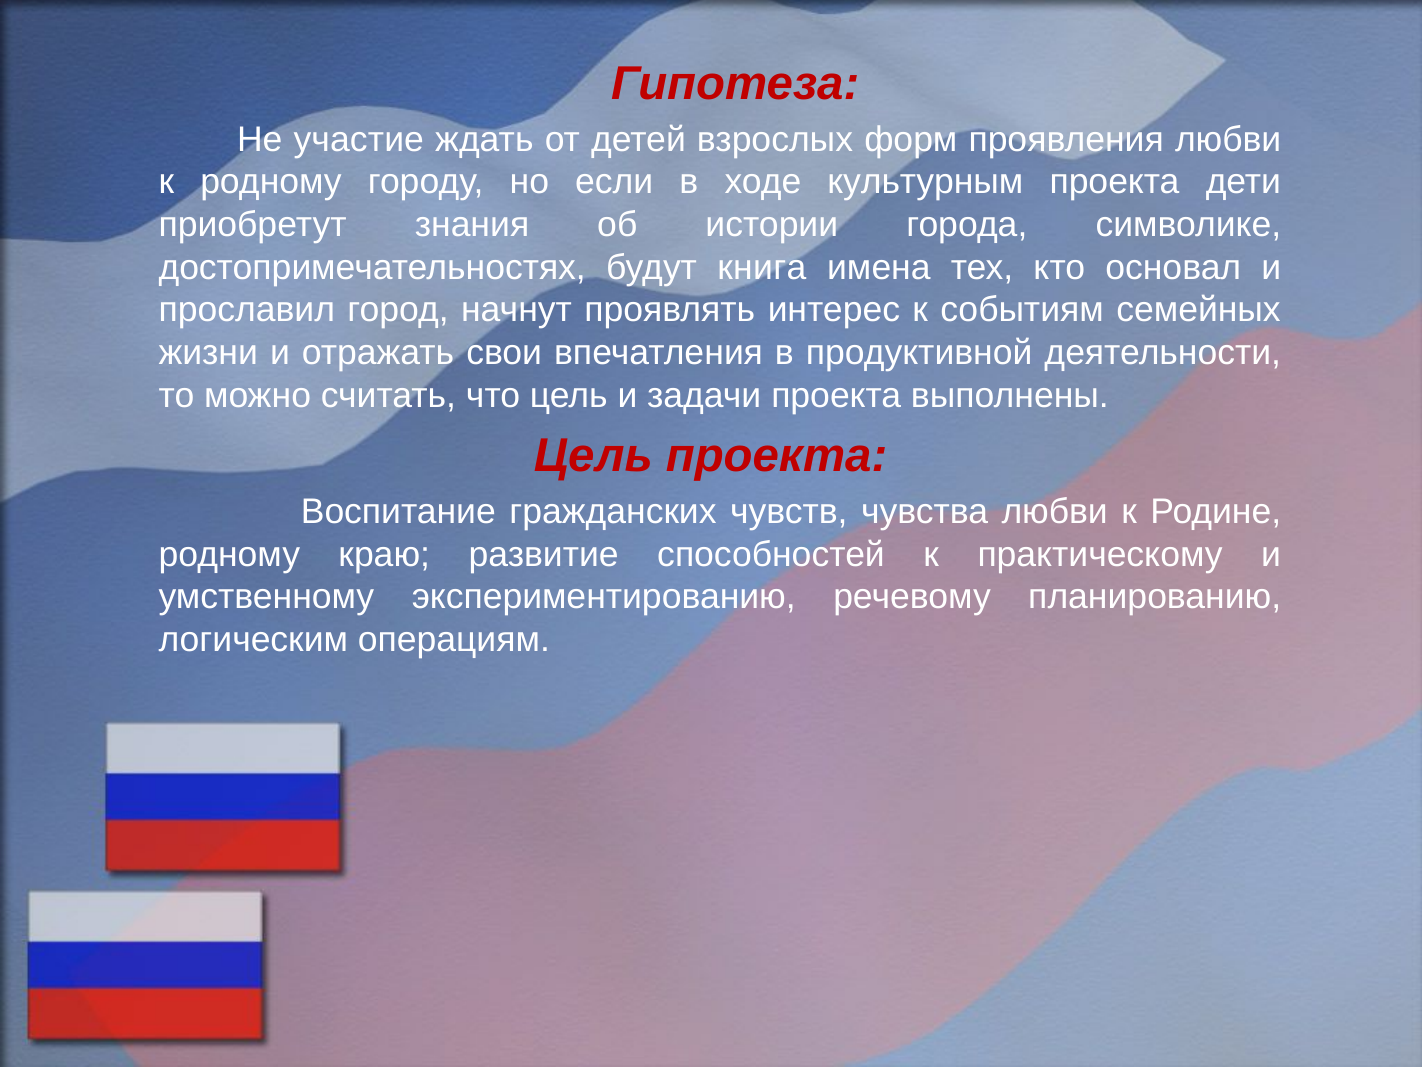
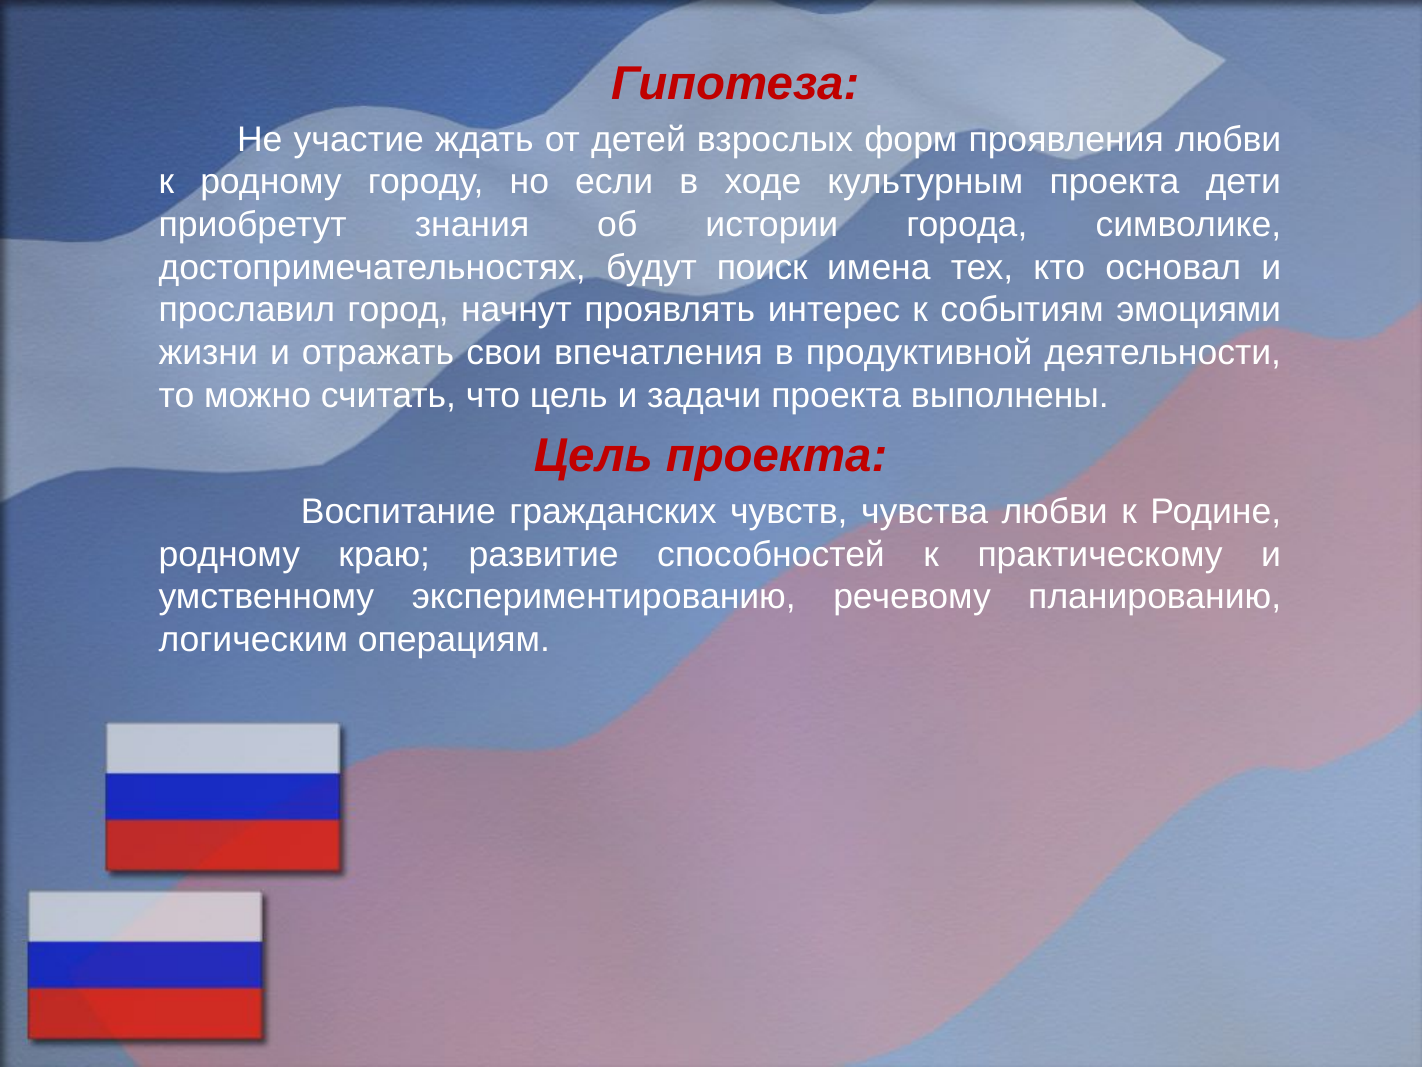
книга: книга -> поиск
семейных: семейных -> эмоциями
